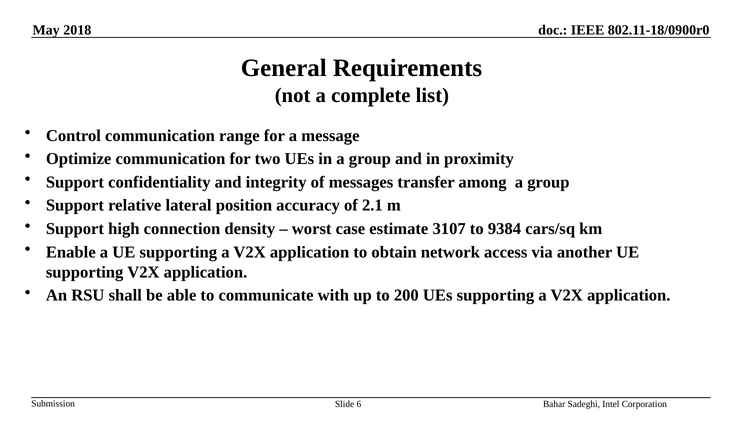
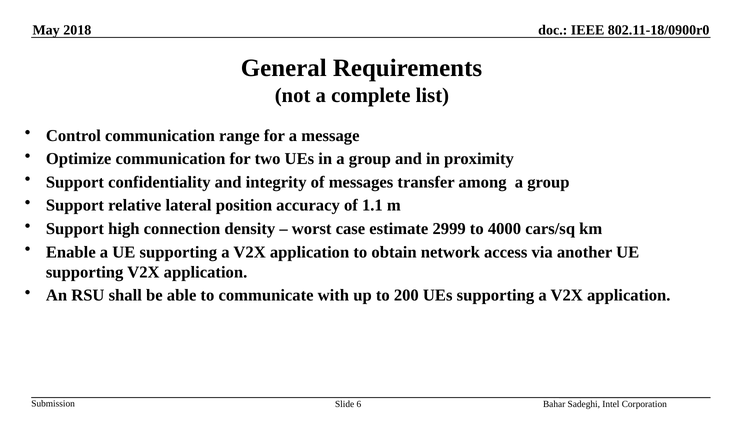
2.1: 2.1 -> 1.1
3107: 3107 -> 2999
9384: 9384 -> 4000
